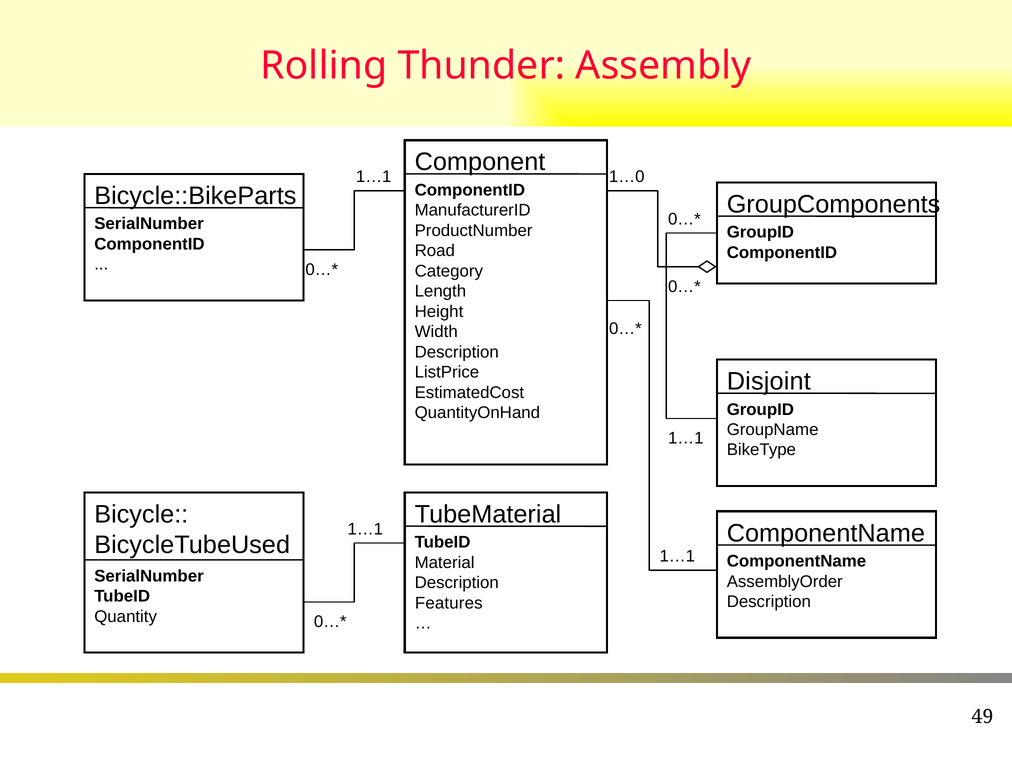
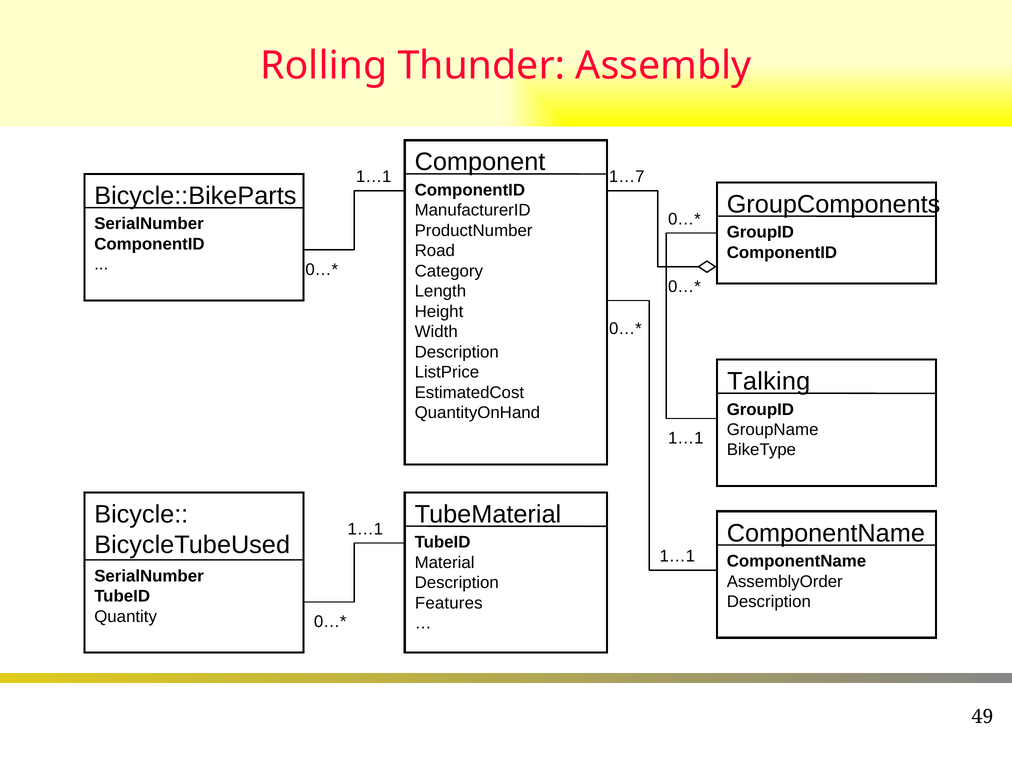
1…0: 1…0 -> 1…7
Disjoint: Disjoint -> Talking
